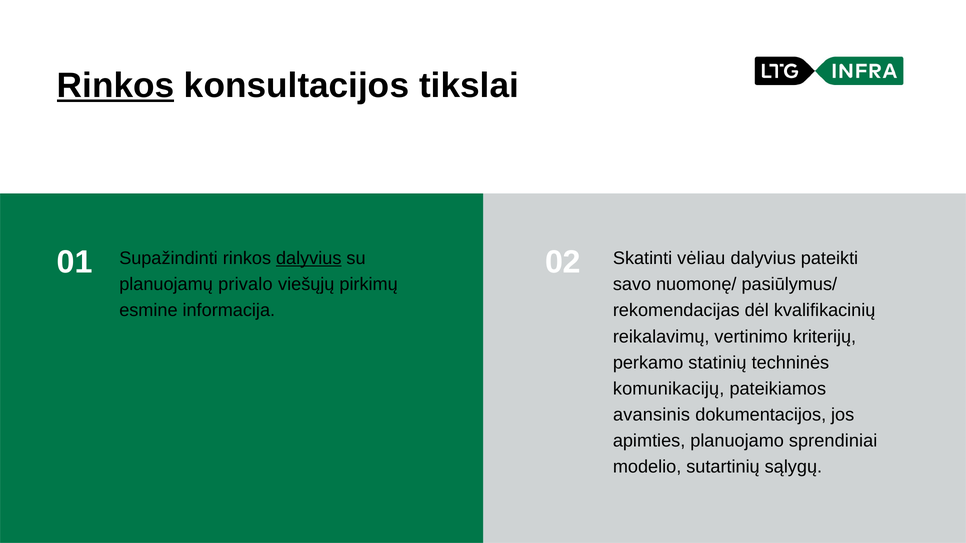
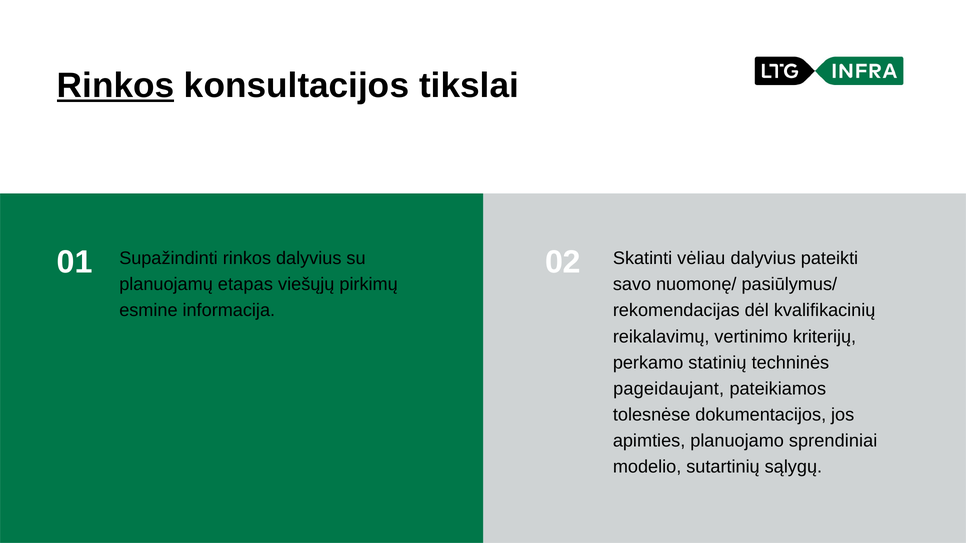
dalyvius at (309, 259) underline: present -> none
privalo: privalo -> etapas
komunikacijų: komunikacijų -> pageidaujant
avansinis: avansinis -> tolesnėse
